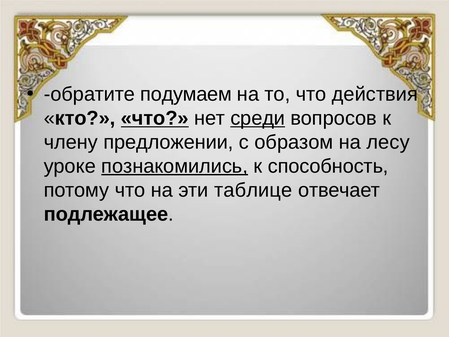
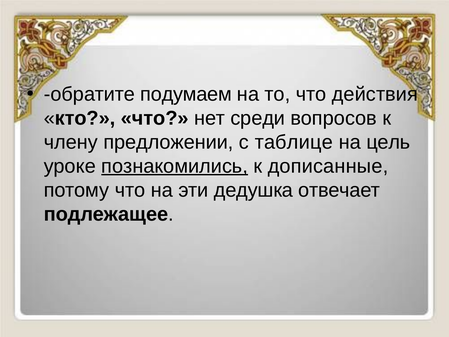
что at (155, 118) underline: present -> none
среди underline: present -> none
образом: образом -> таблице
лесу: лесу -> цель
способность: способность -> дописанные
таблице: таблице -> дедушка
